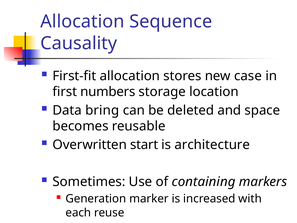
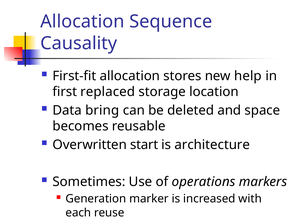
case: case -> help
first numbers: numbers -> replaced
containing: containing -> operations
